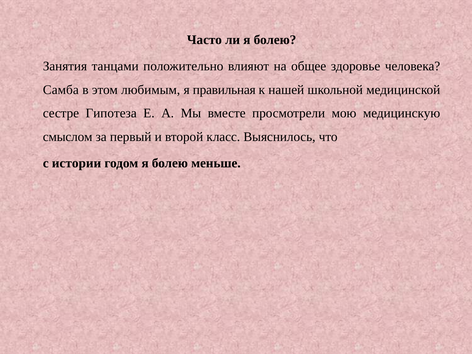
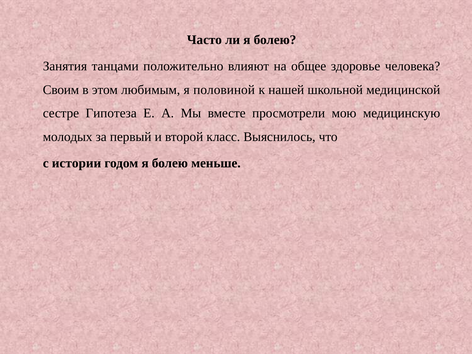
Самба: Самба -> Своим
правильная: правильная -> половиной
смыслом: смыслом -> молодых
